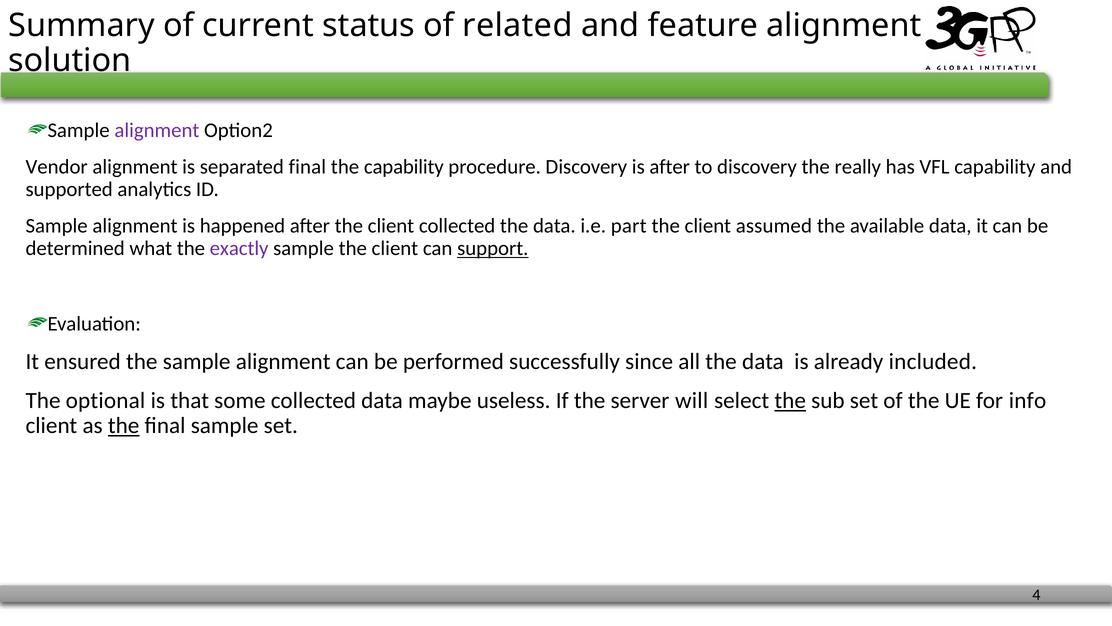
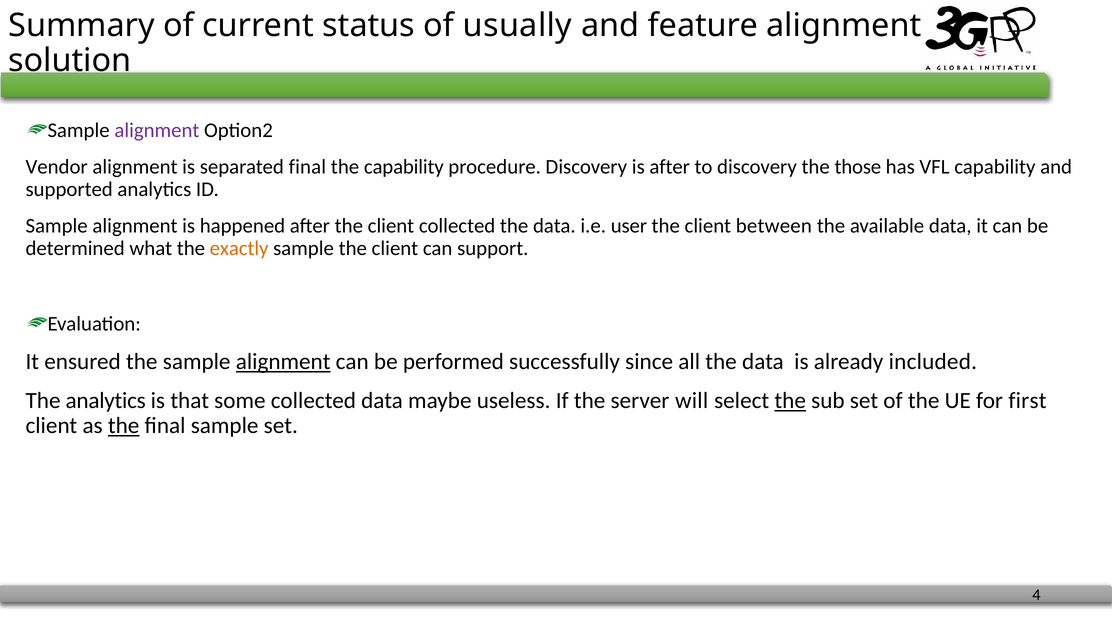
related: related -> usually
really: really -> those
part: part -> user
assumed: assumed -> between
exactly colour: purple -> orange
support underline: present -> none
alignment at (283, 361) underline: none -> present
The optional: optional -> analytics
info: info -> first
